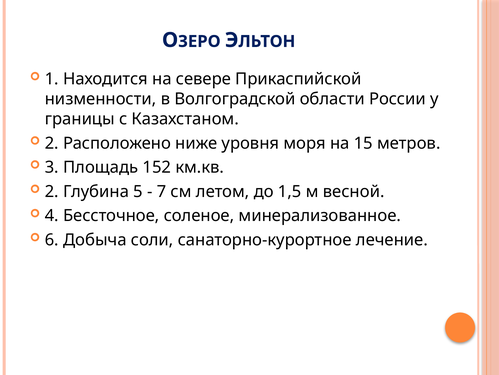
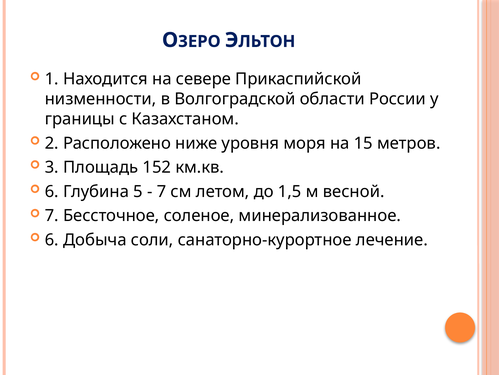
2 at (52, 191): 2 -> 6
4 at (52, 215): 4 -> 7
